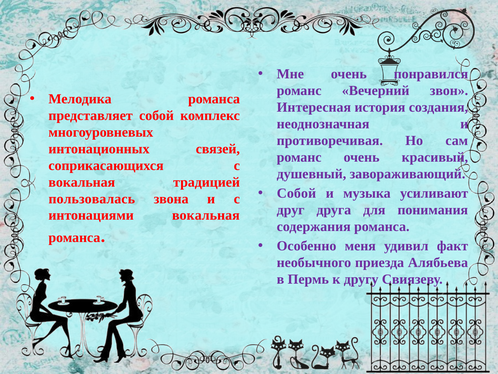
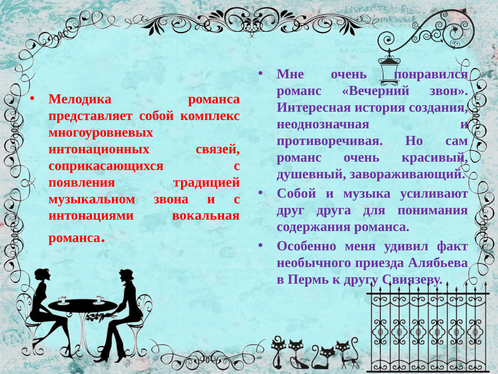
вокальная at (82, 182): вокальная -> появления
пользовалась: пользовалась -> музыкальном
